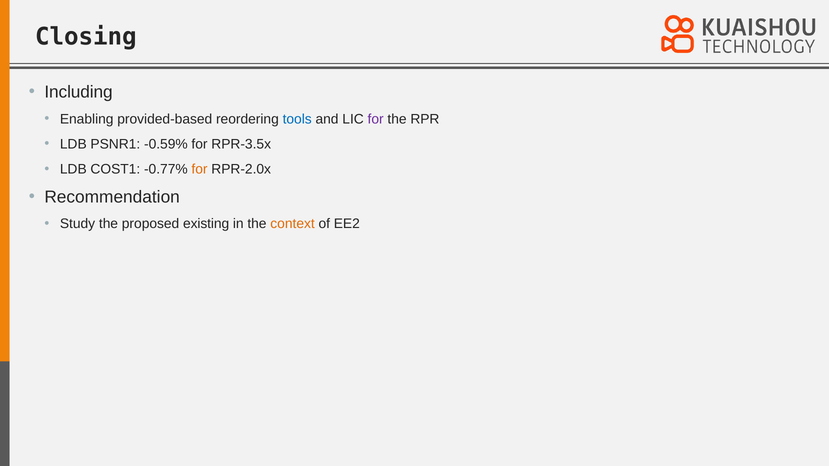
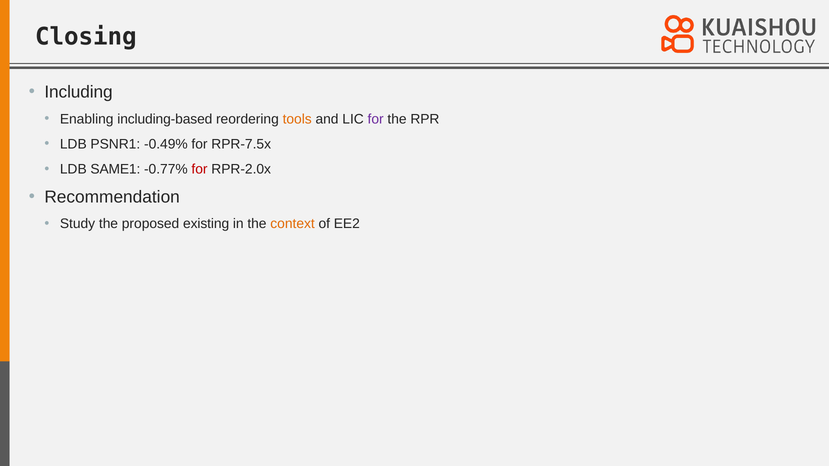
provided-based: provided-based -> including-based
tools colour: blue -> orange
-0.59%: -0.59% -> -0.49%
RPR-3.5x: RPR-3.5x -> RPR-7.5x
COST1: COST1 -> SAME1
for at (200, 169) colour: orange -> red
